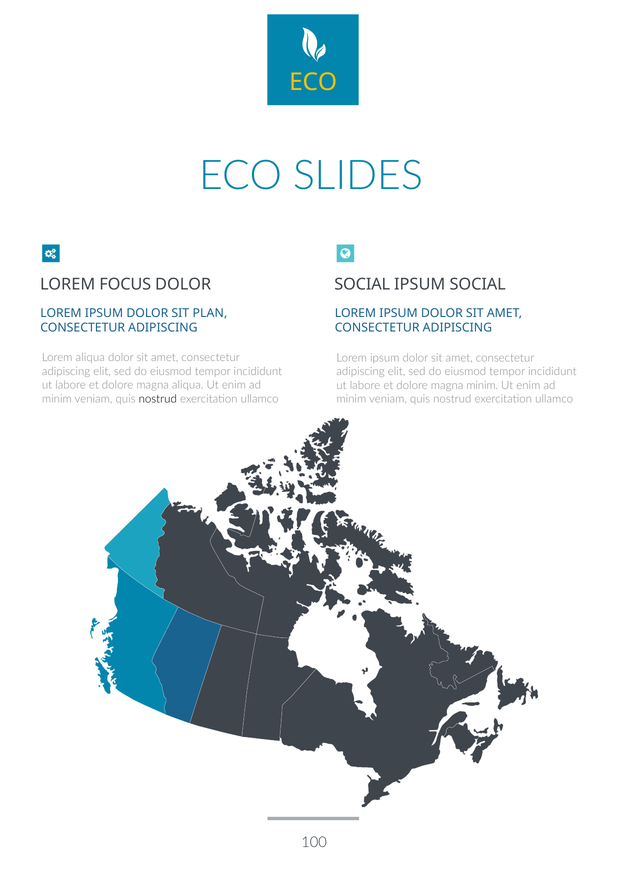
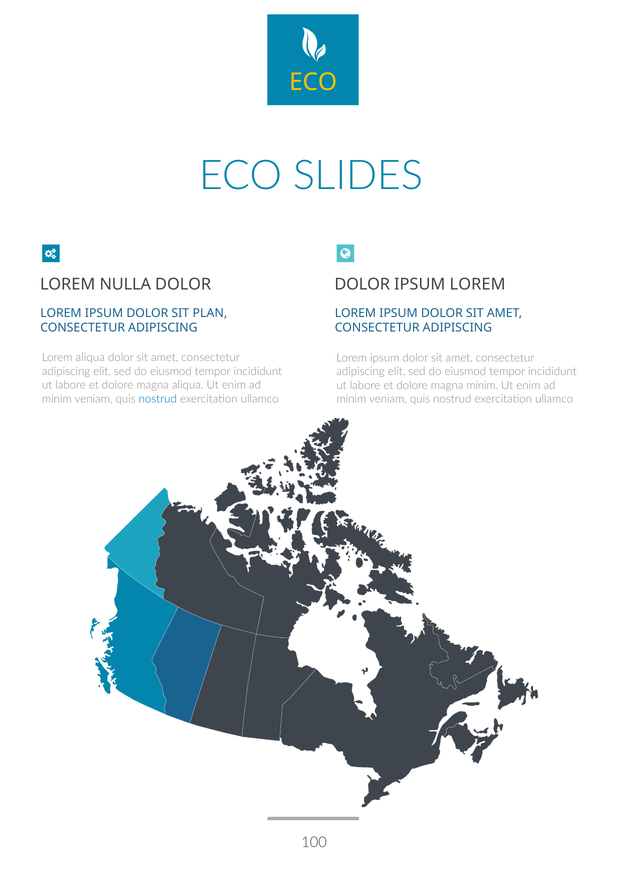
FOCUS: FOCUS -> NULLA
SOCIAL at (362, 285): SOCIAL -> DOLOR
IPSUM SOCIAL: SOCIAL -> LOREM
nostrud at (158, 399) colour: black -> blue
